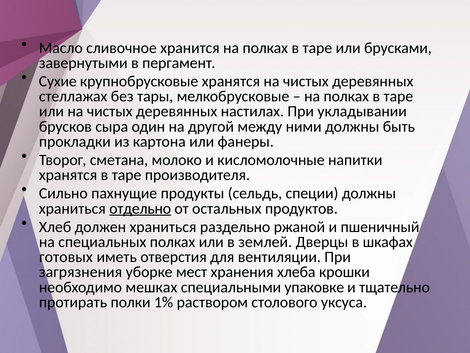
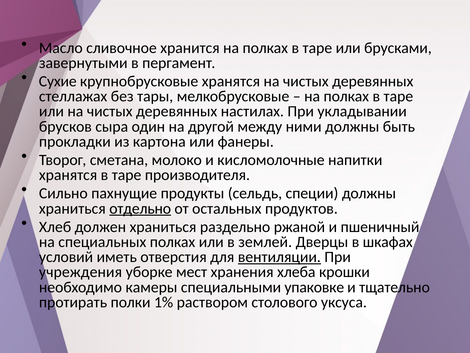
готовых: готовых -> условий
вентиляции underline: none -> present
загрязнения: загрязнения -> учреждения
мешках: мешках -> камеры
